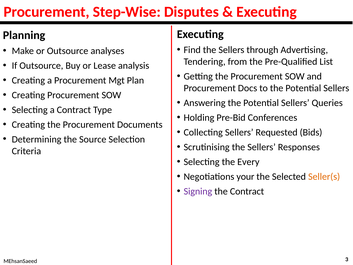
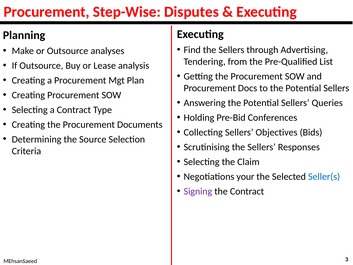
Requested: Requested -> Objectives
Every: Every -> Claim
Seller(s colour: orange -> blue
